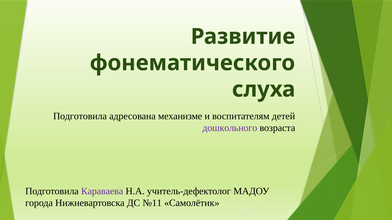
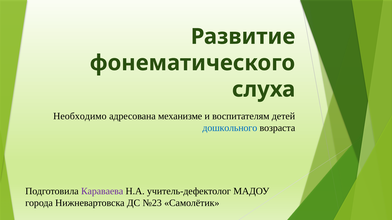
Подготовила at (80, 117): Подготовила -> Необходимо
дошкольного colour: purple -> blue
№11: №11 -> №23
